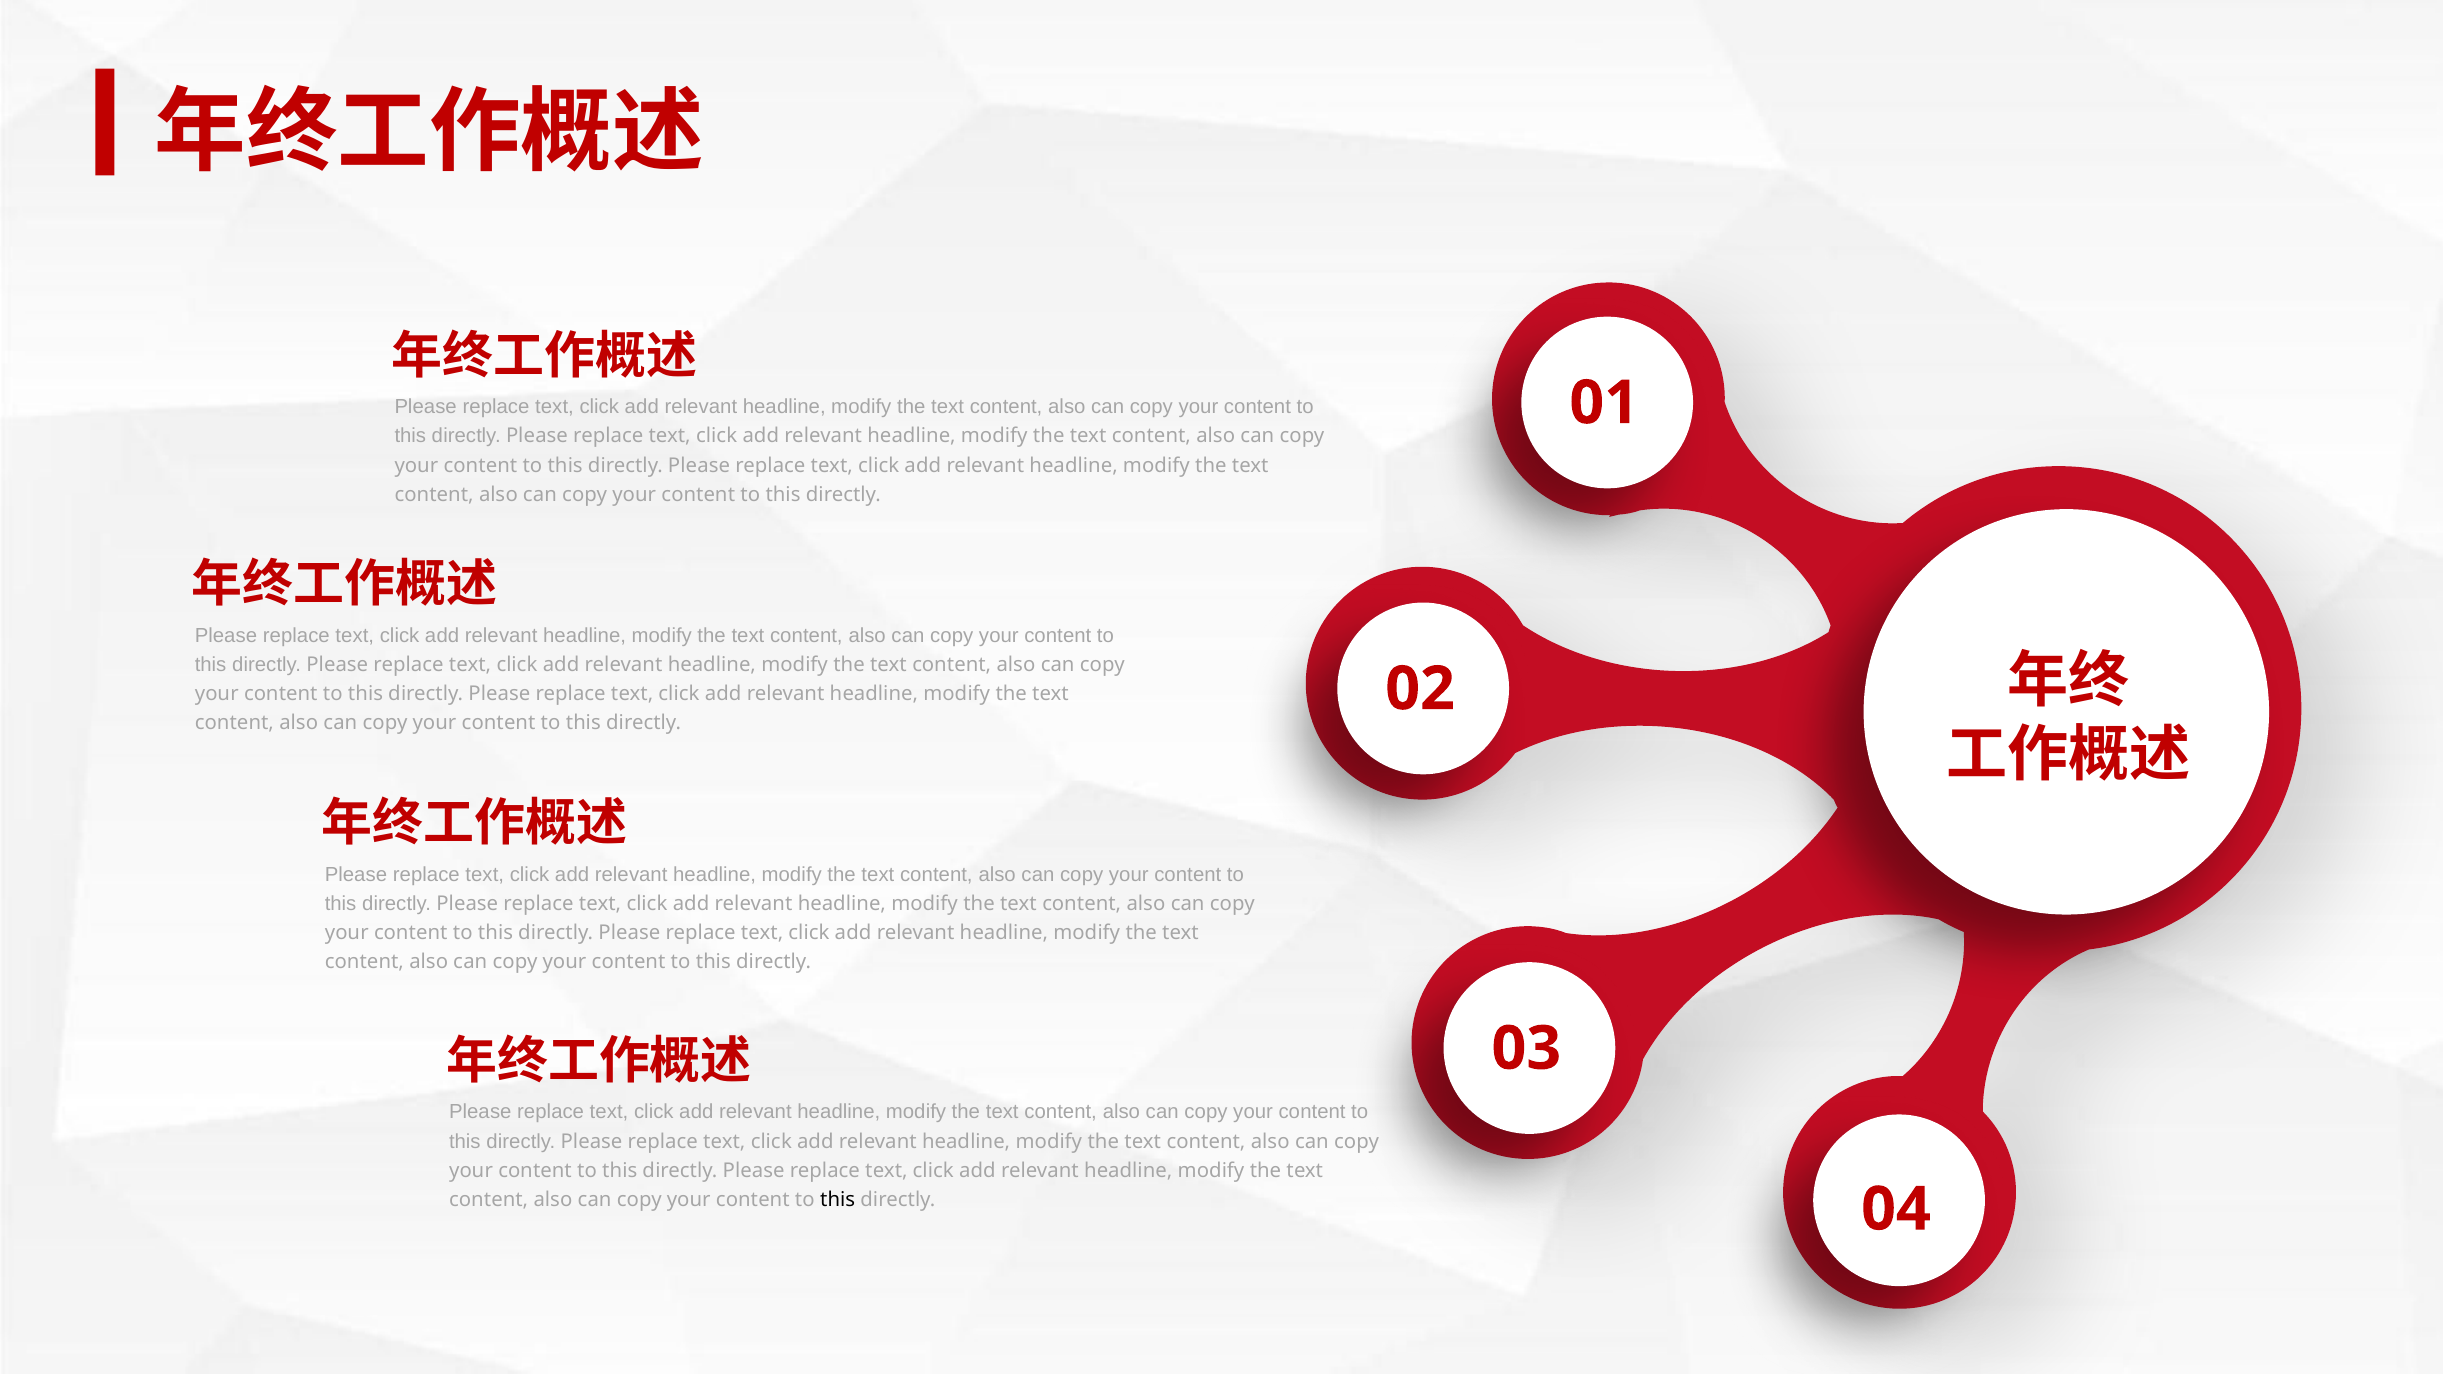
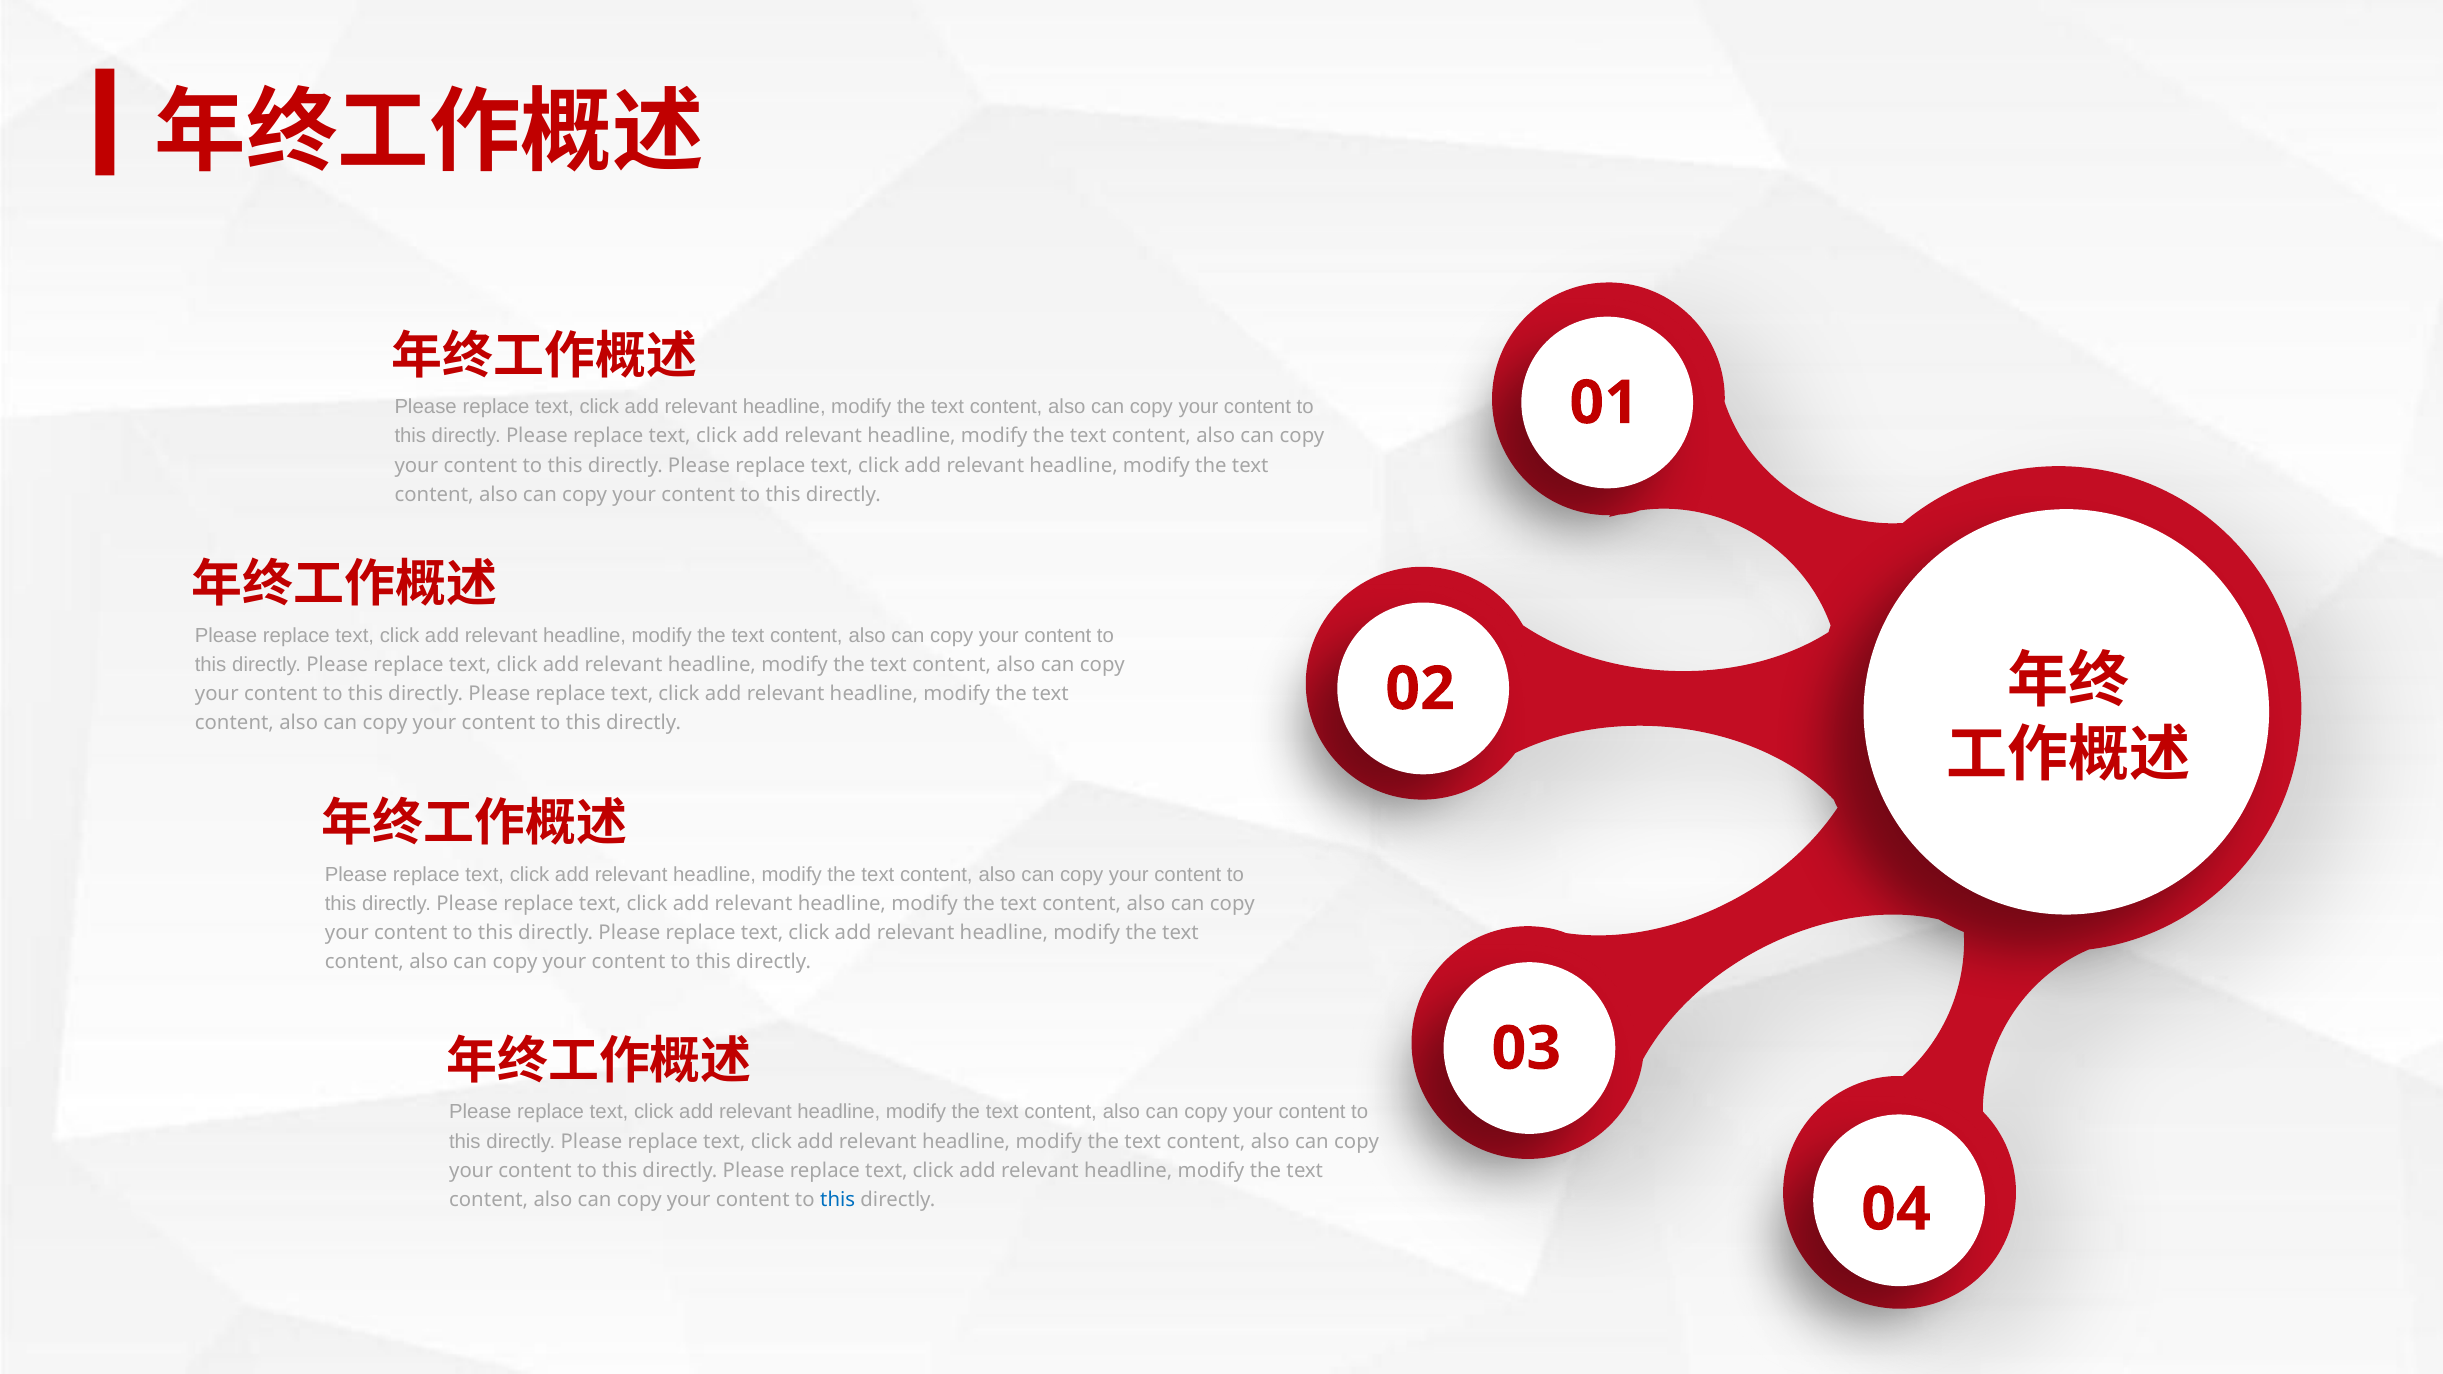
this at (838, 1200) colour: black -> blue
